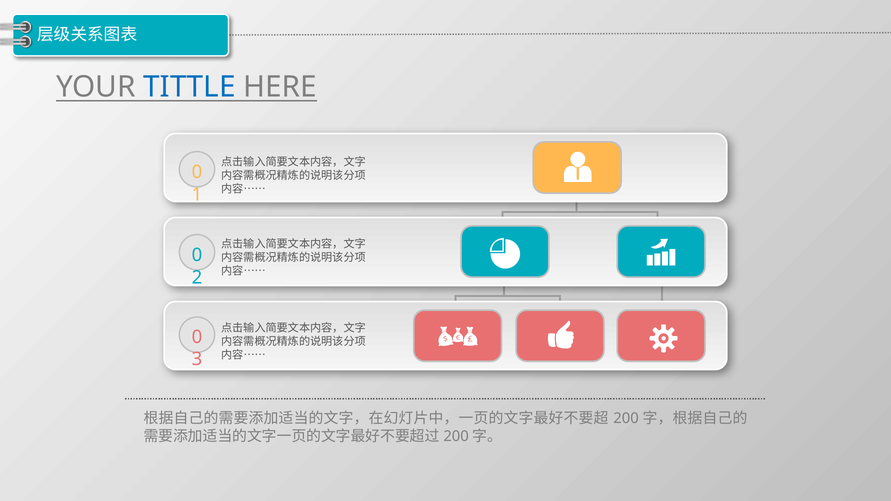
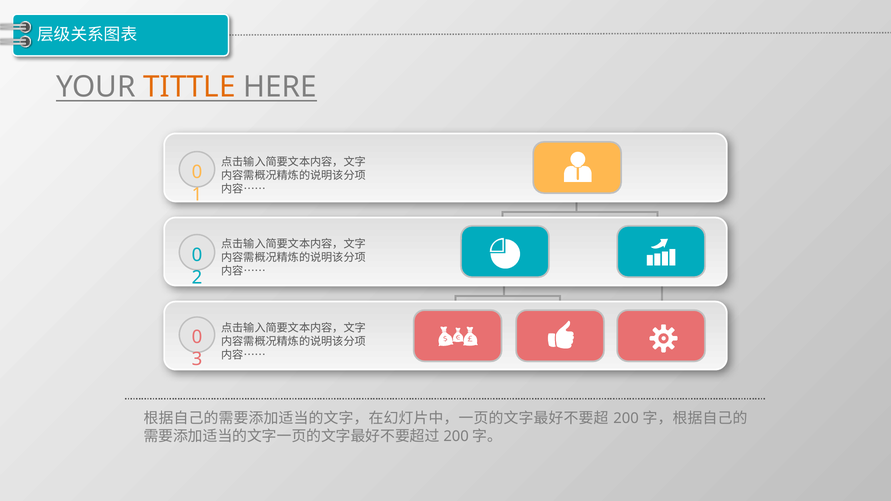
TITTLE colour: blue -> orange
